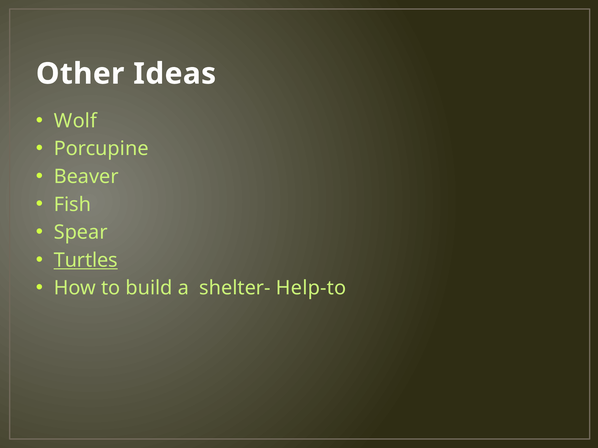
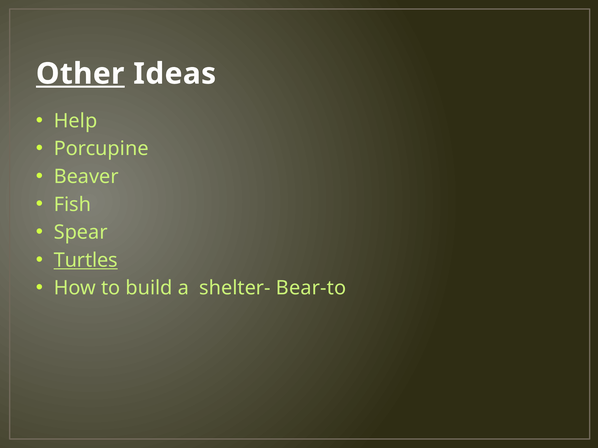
Other underline: none -> present
Wolf: Wolf -> Help
Help-to: Help-to -> Bear-to
